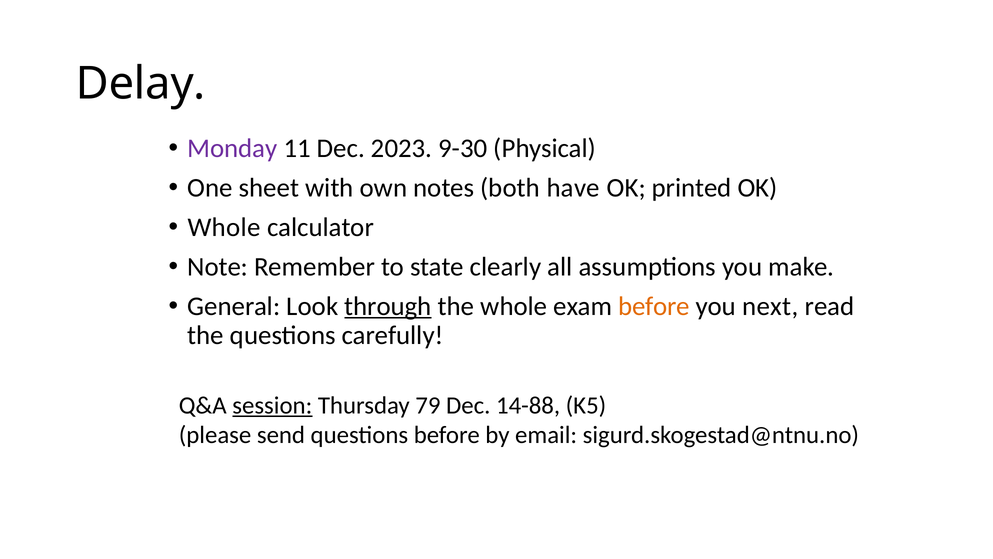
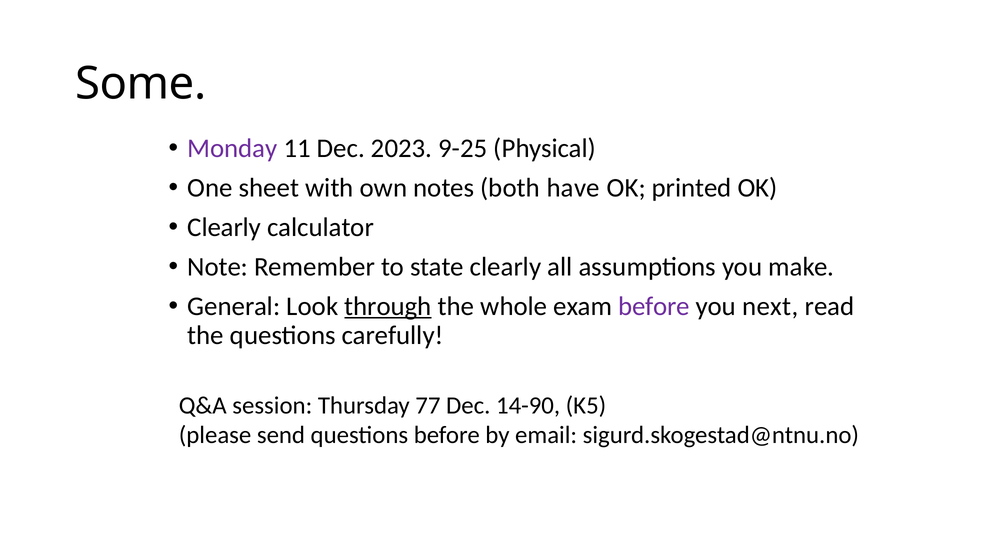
Delay: Delay -> Some
9-30: 9-30 -> 9-25
Whole at (224, 227): Whole -> Clearly
before at (654, 306) colour: orange -> purple
session underline: present -> none
79: 79 -> 77
14-88: 14-88 -> 14-90
